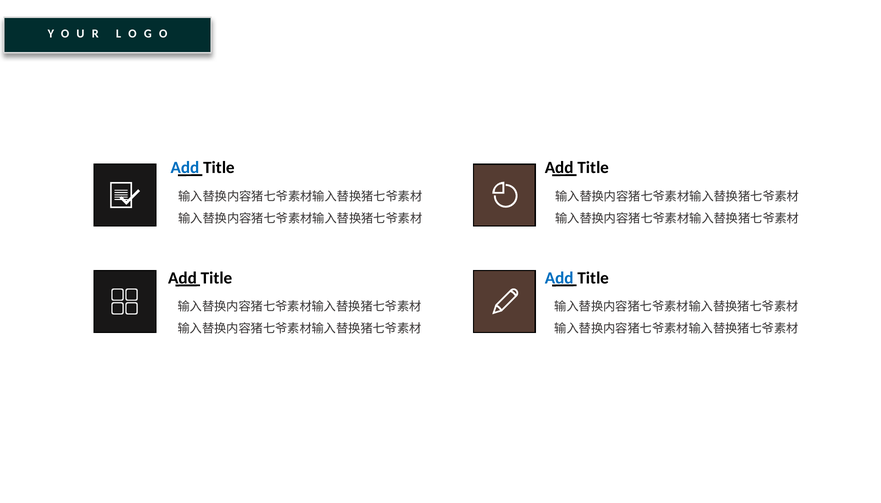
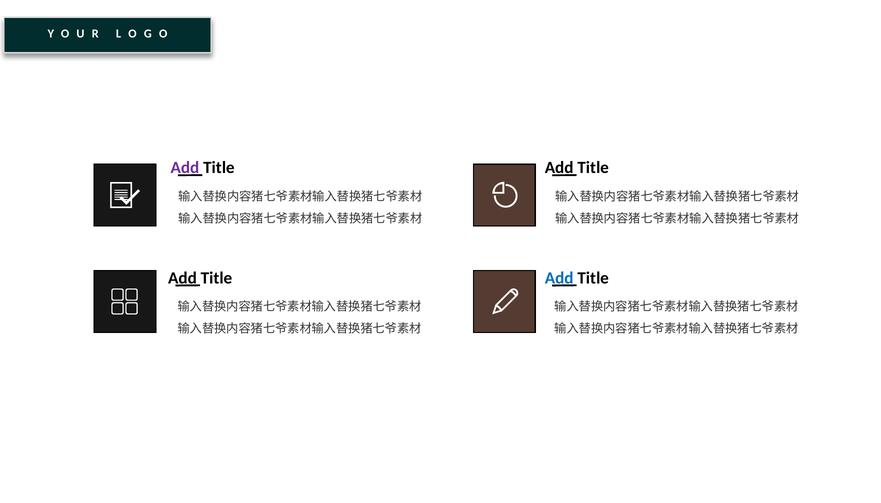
Add at (185, 168) colour: blue -> purple
